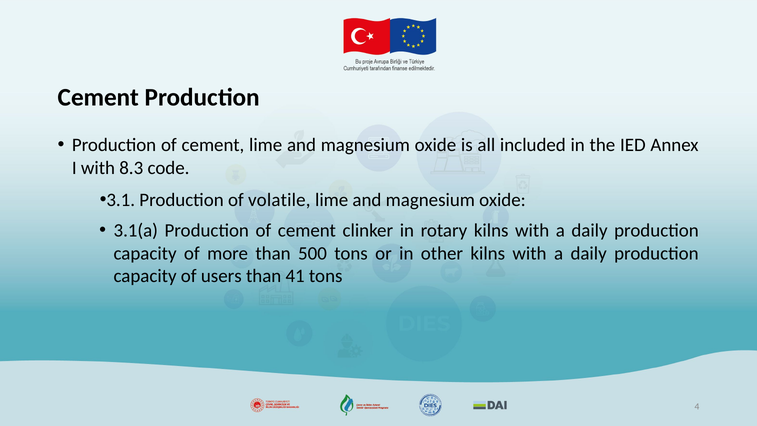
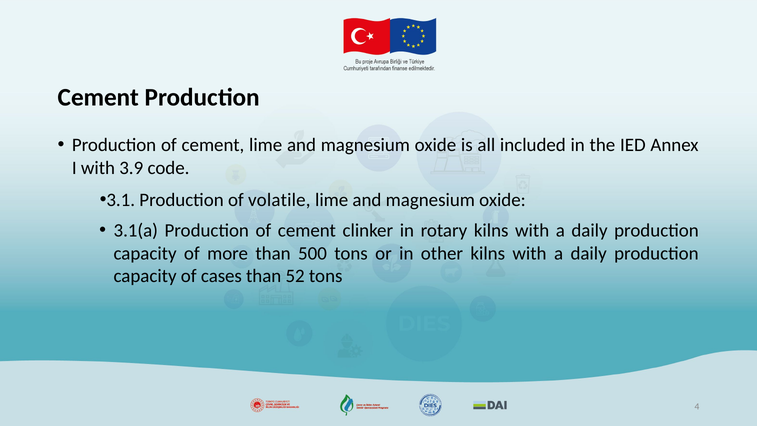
8.3: 8.3 -> 3.9
users: users -> cases
41: 41 -> 52
